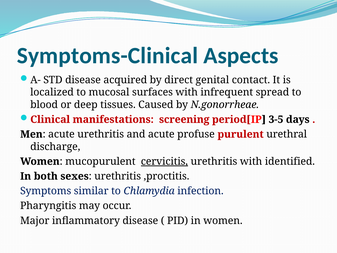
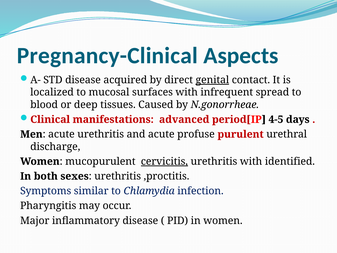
Symptoms-Clinical: Symptoms-Clinical -> Pregnancy-Clinical
genital underline: none -> present
screening: screening -> advanced
3-5: 3-5 -> 4-5
